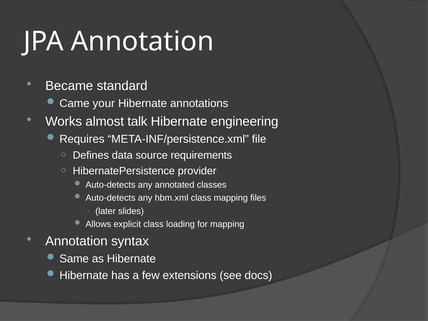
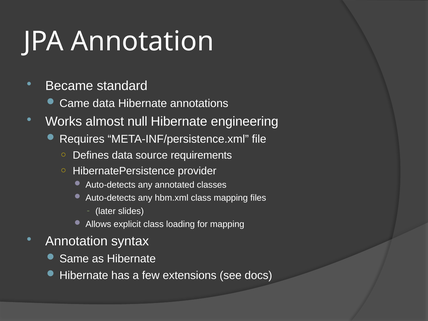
your at (104, 103): your -> data
talk: talk -> null
